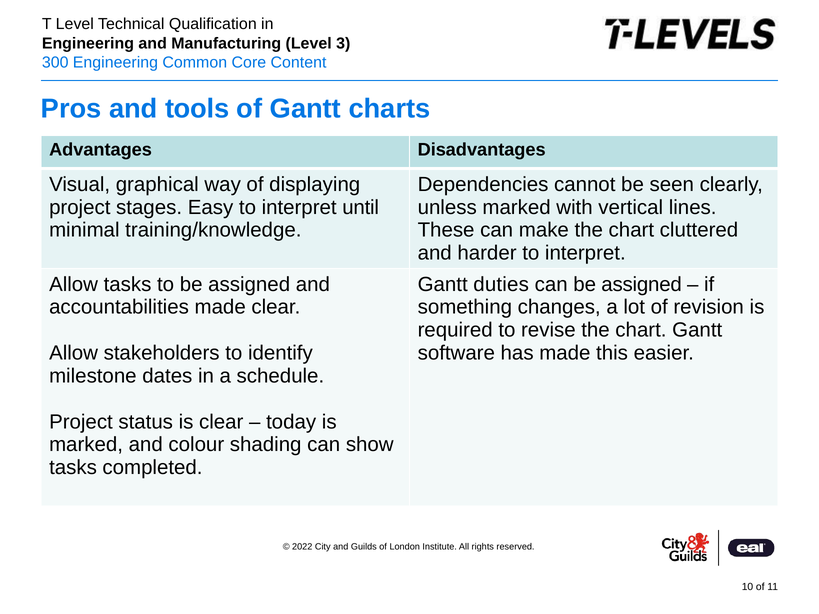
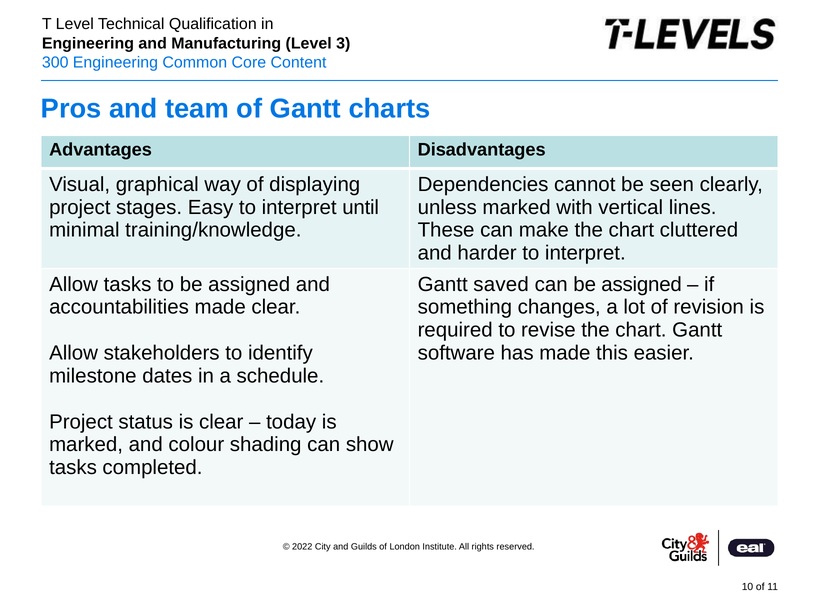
tools: tools -> team
duties: duties -> saved
